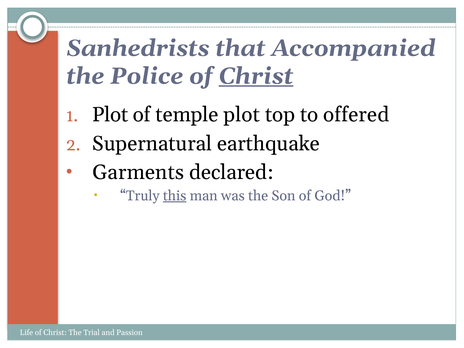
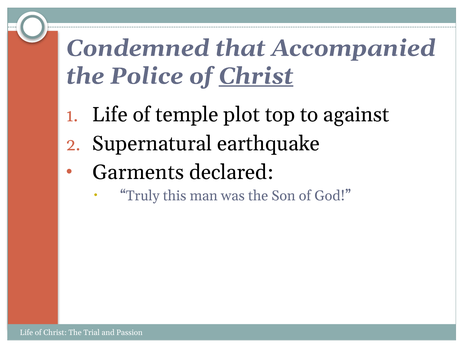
Sanhedrists: Sanhedrists -> Condemned
Plot at (110, 115): Plot -> Life
offered: offered -> against
this underline: present -> none
